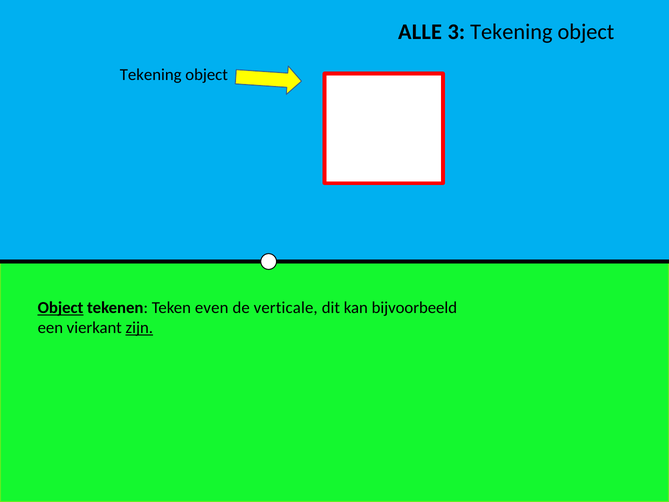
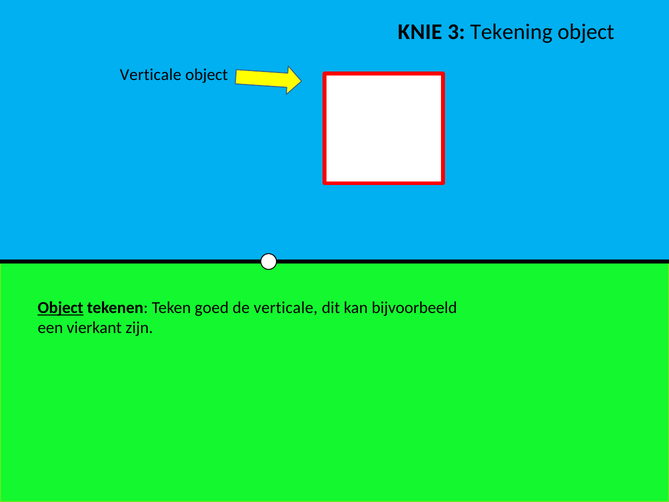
ALLE: ALLE -> KNIE
Tekening at (151, 74): Tekening -> Verticale
even: even -> goed
zijn underline: present -> none
